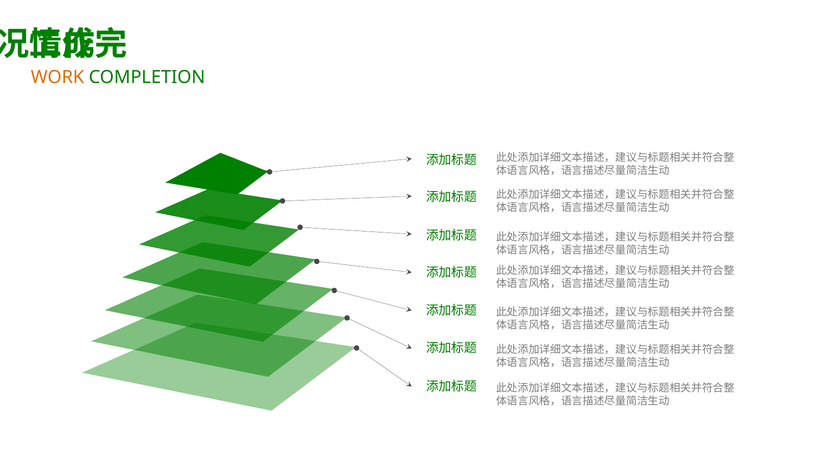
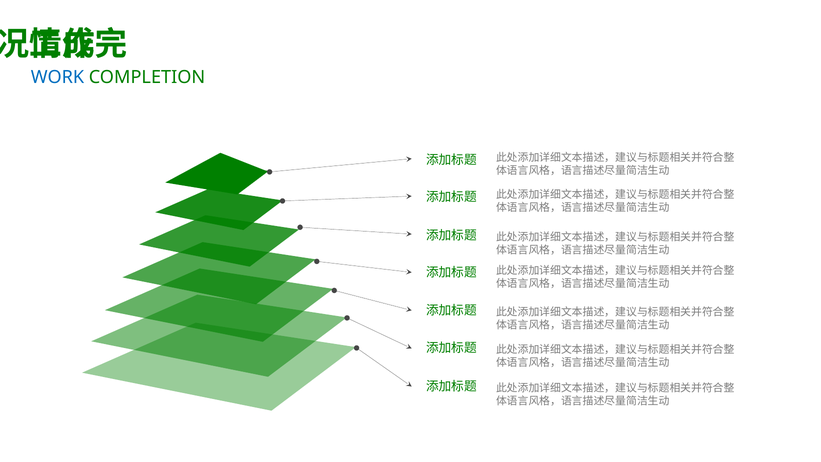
WORK colour: orange -> blue
